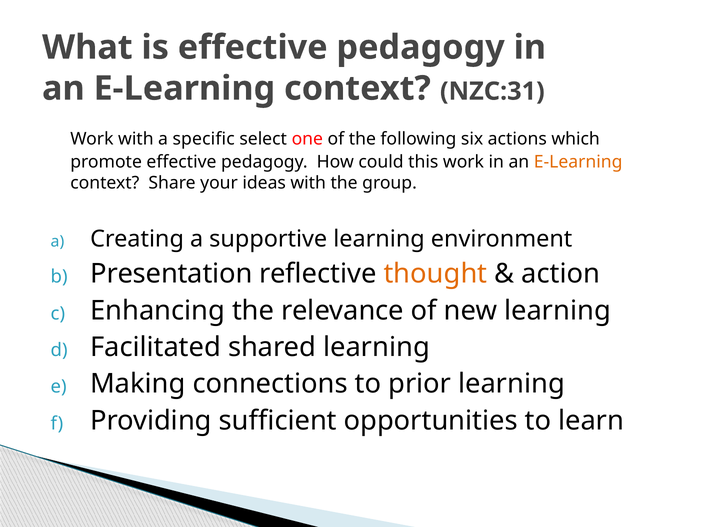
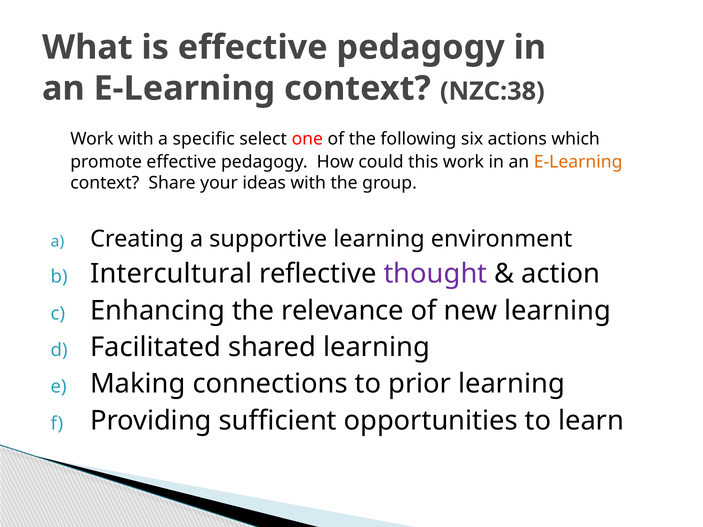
NZC:31: NZC:31 -> NZC:38
Presentation: Presentation -> Intercultural
thought colour: orange -> purple
